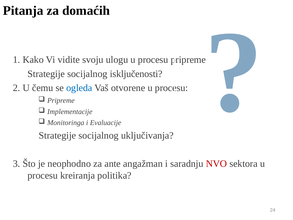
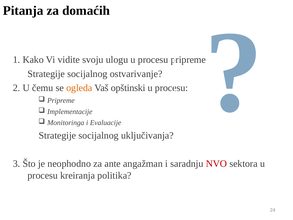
isključenosti: isključenosti -> ostvarivanje
ogleda colour: blue -> orange
otvorene: otvorene -> opštinski
